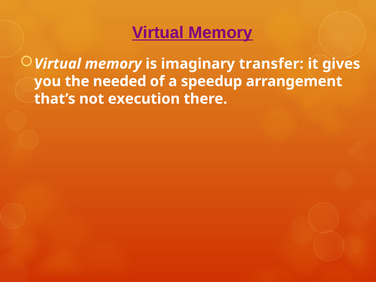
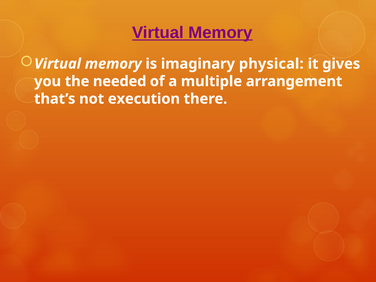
transfer: transfer -> physical
speedup: speedup -> multiple
